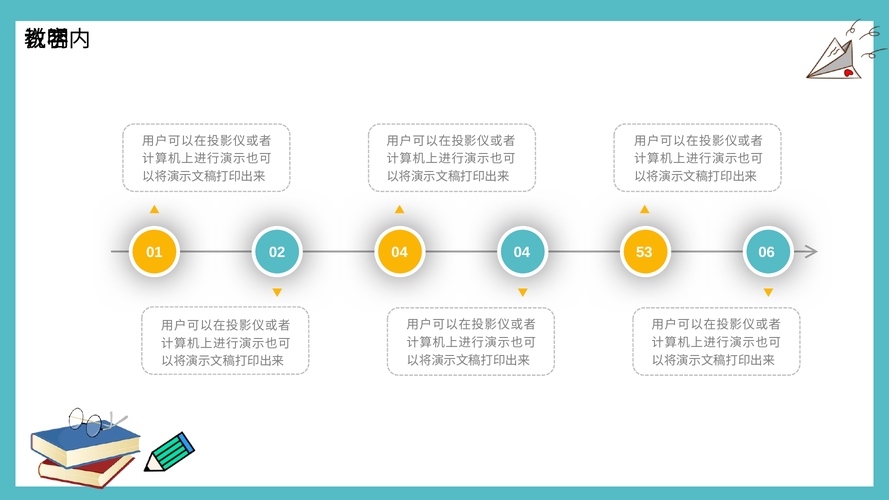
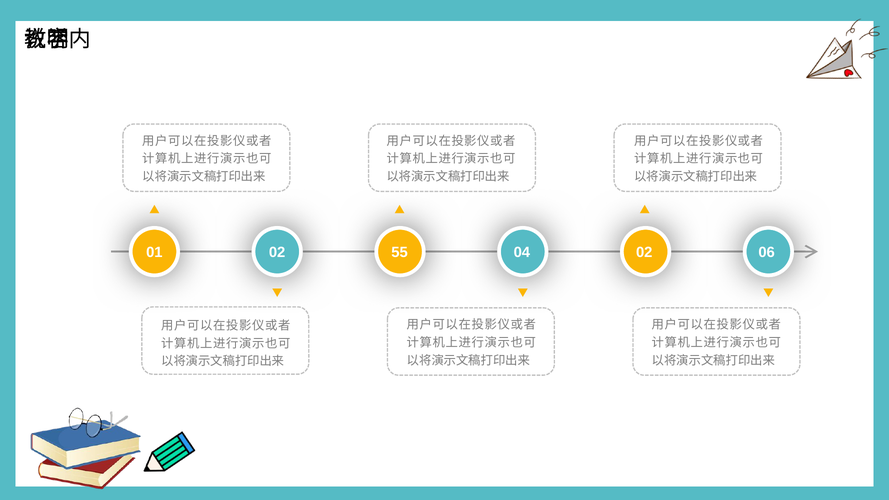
02 04: 04 -> 55
04 53: 53 -> 02
